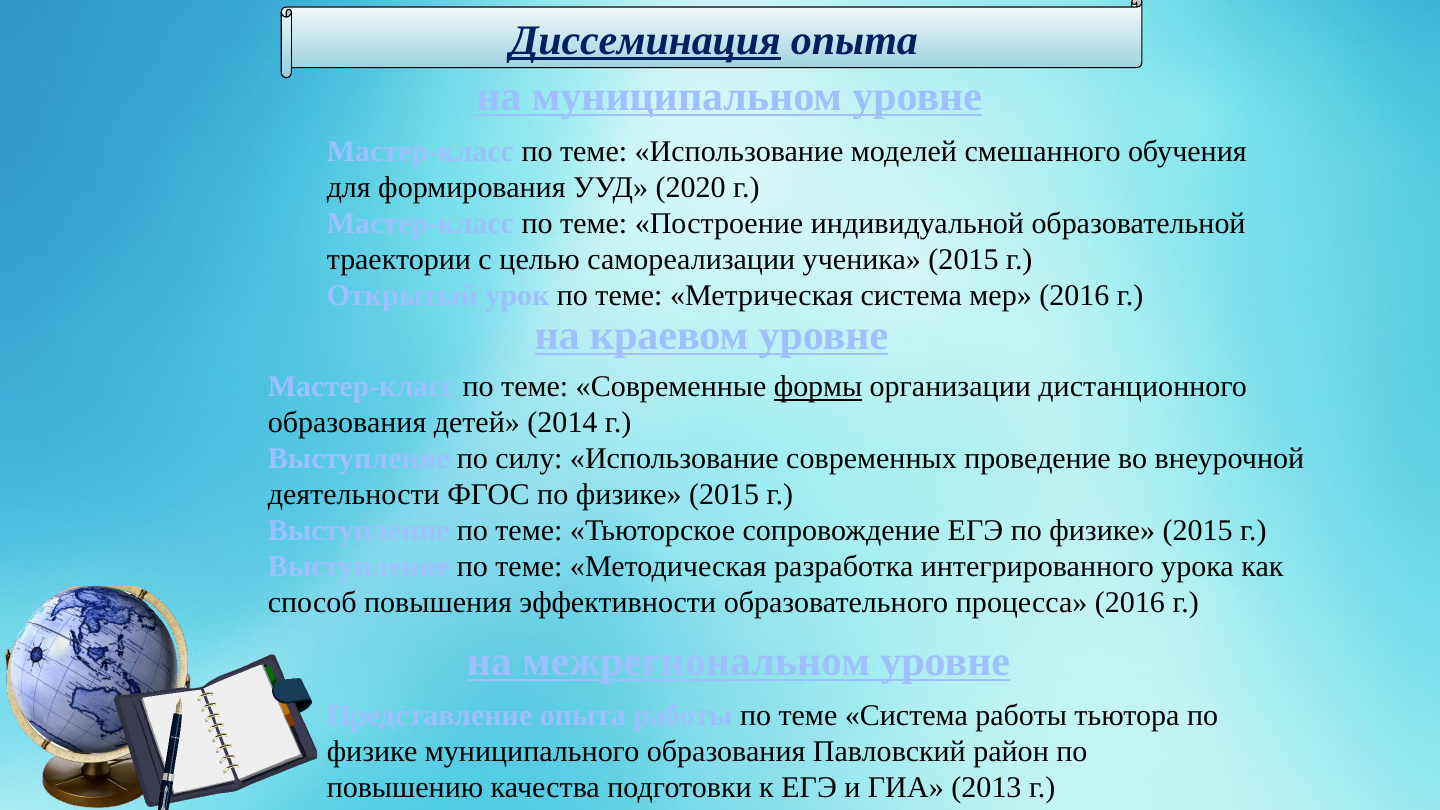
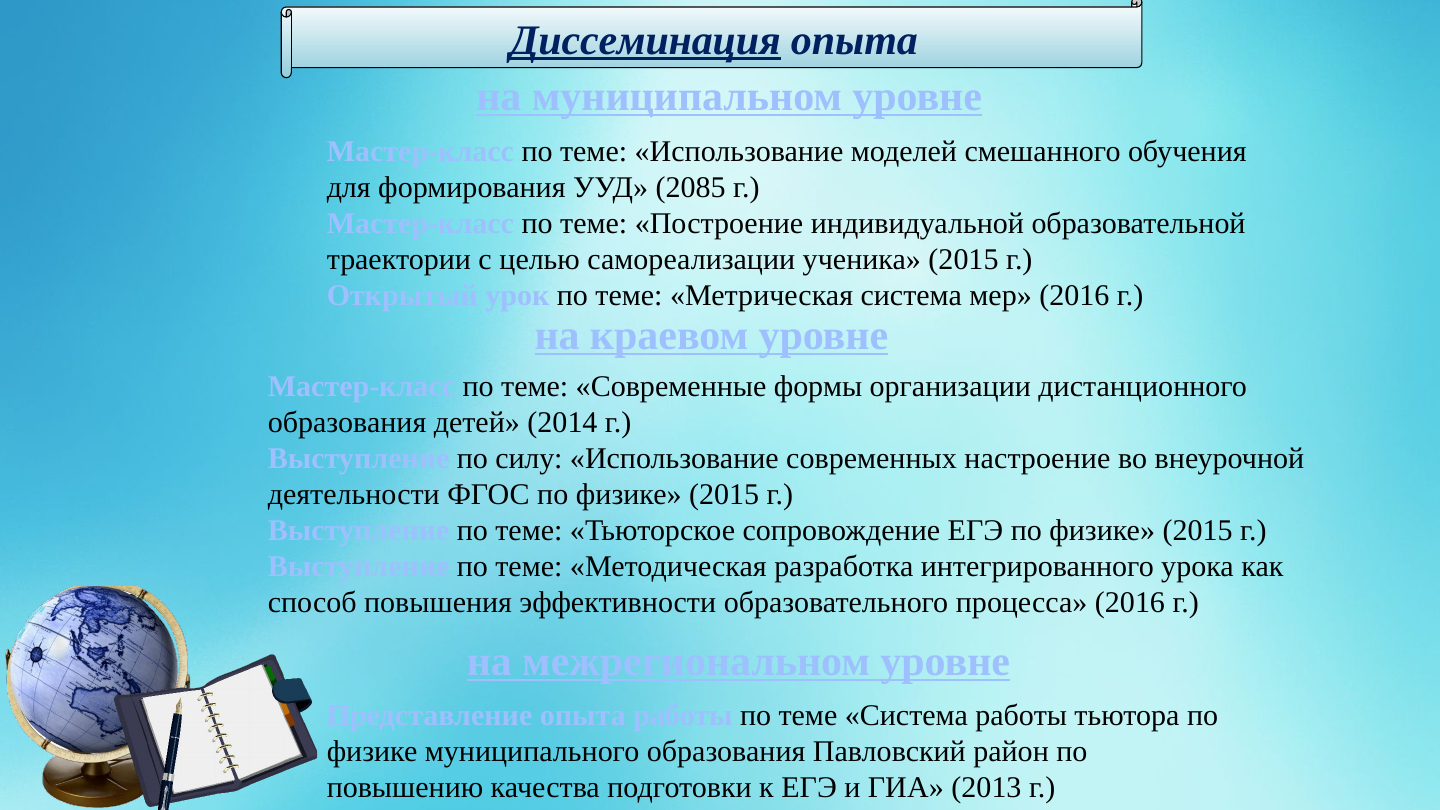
2020: 2020 -> 2085
формы underline: present -> none
проведение: проведение -> настроение
